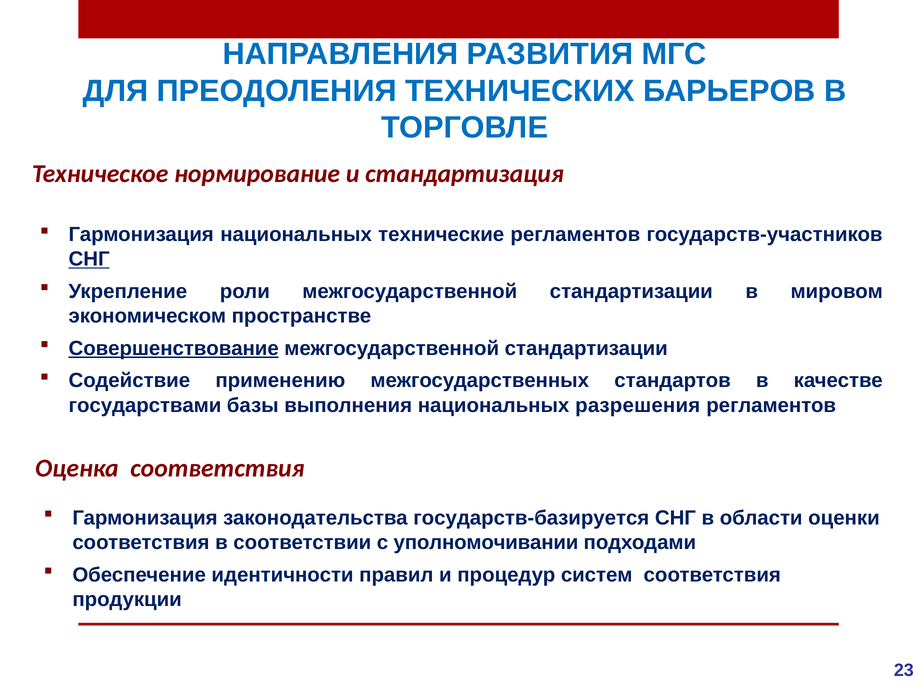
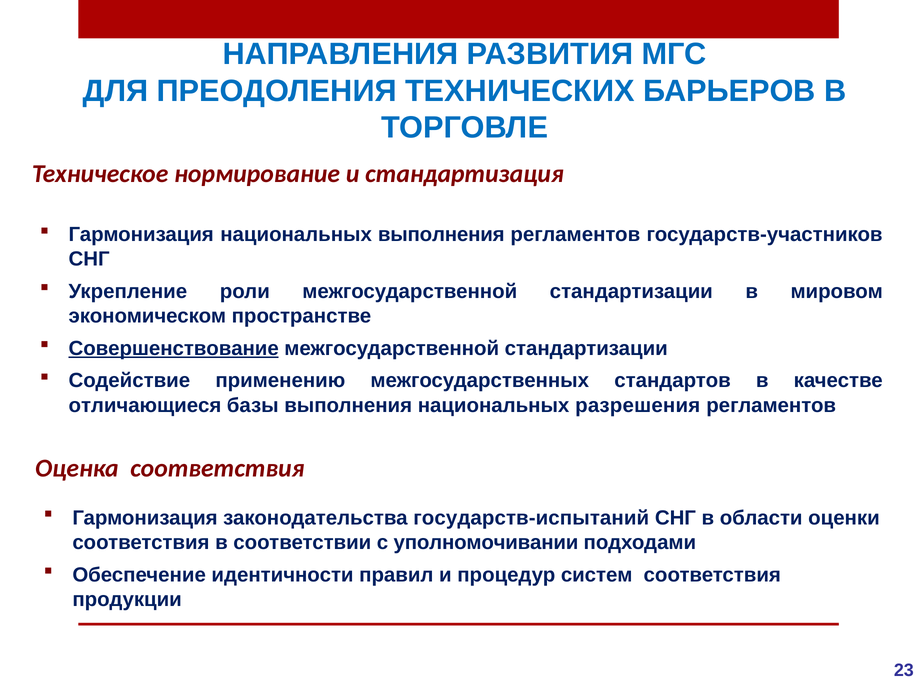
национальных технические: технические -> выполнения
СНГ at (89, 259) underline: present -> none
государствами: государствами -> отличающиеся
государств-базируется: государств-базируется -> государств-испытаний
